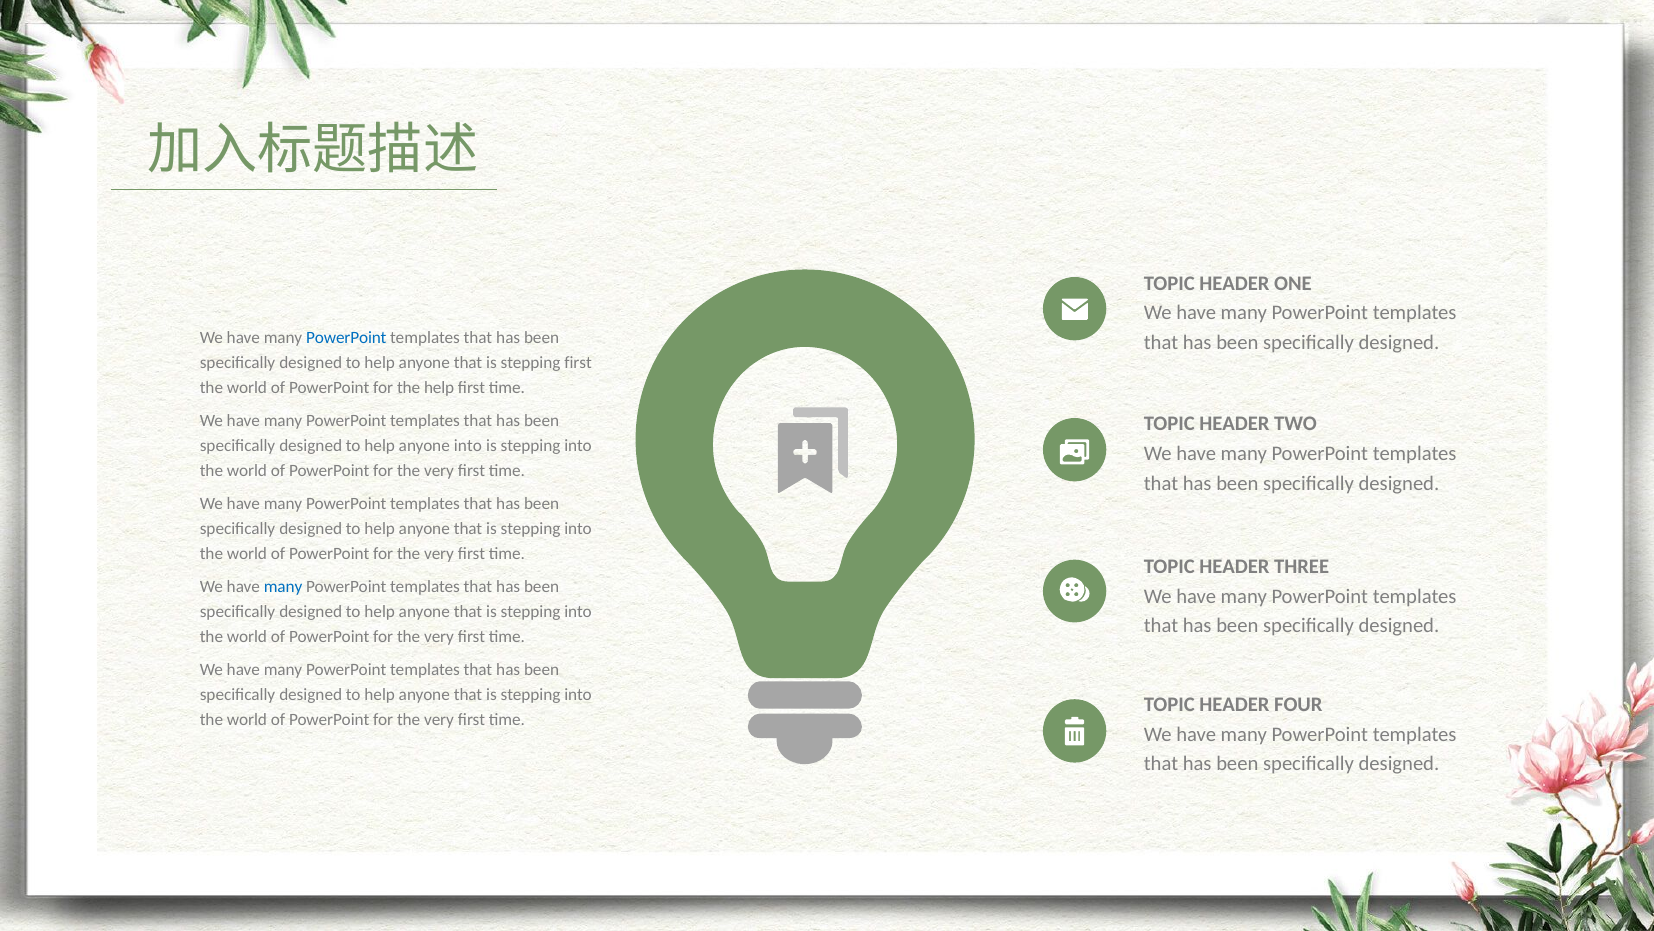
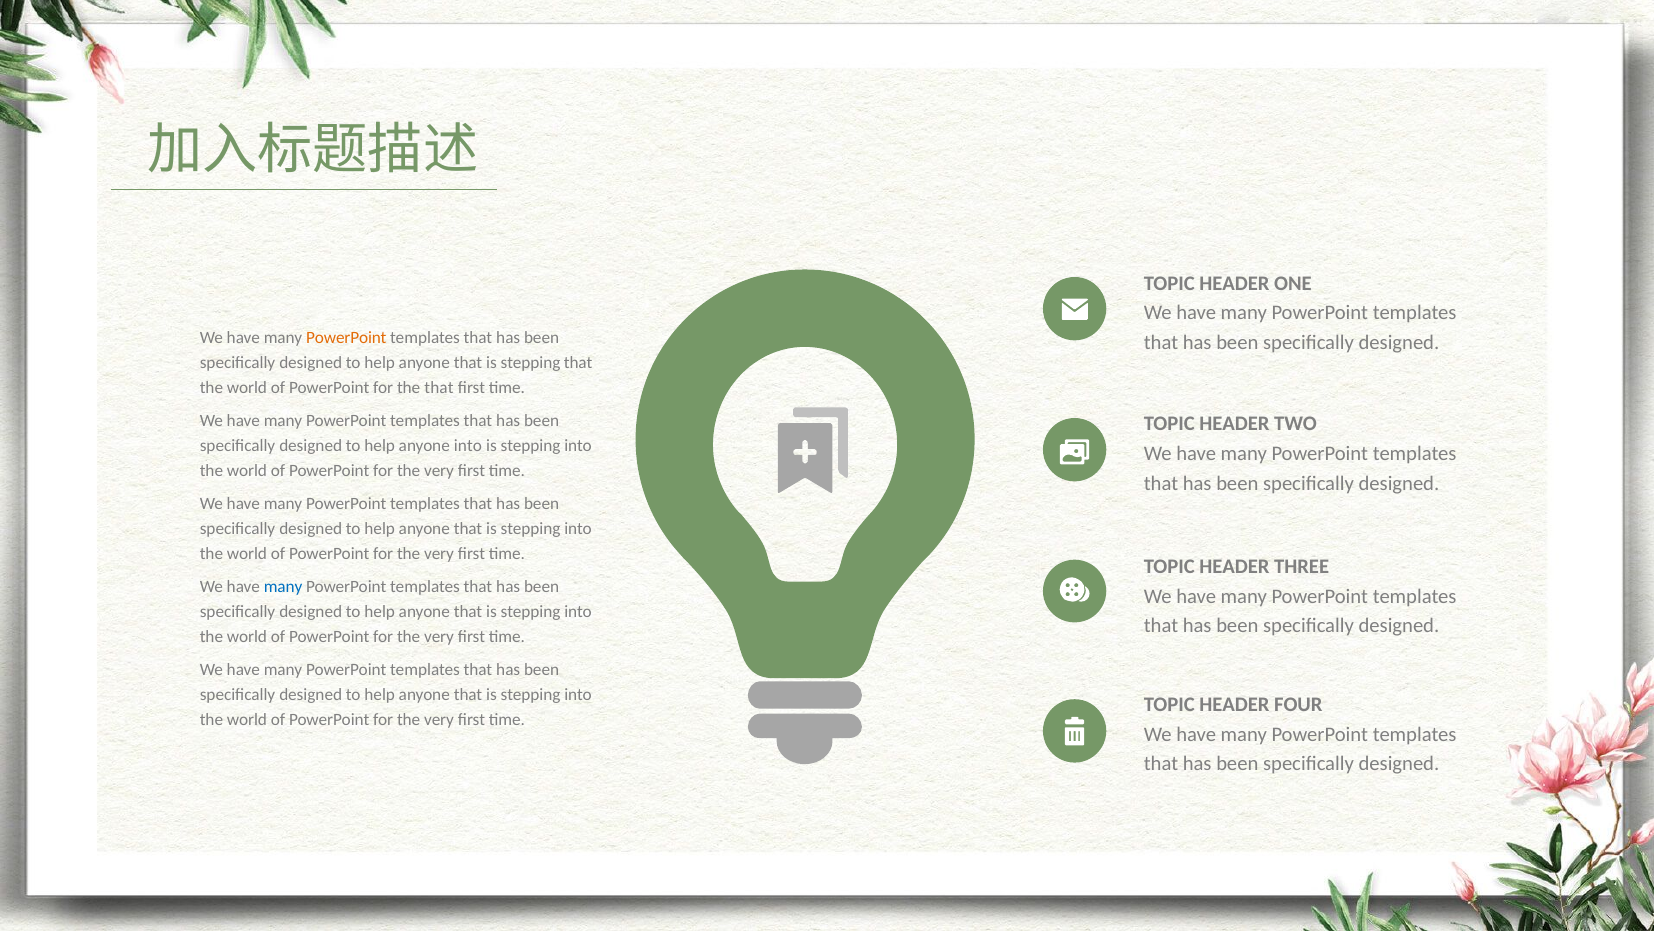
PowerPoint at (346, 338) colour: blue -> orange
stepping first: first -> that
the help: help -> that
